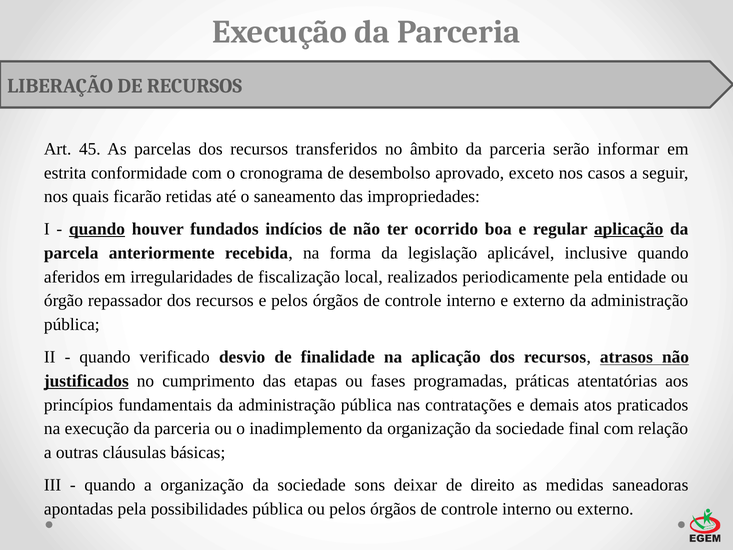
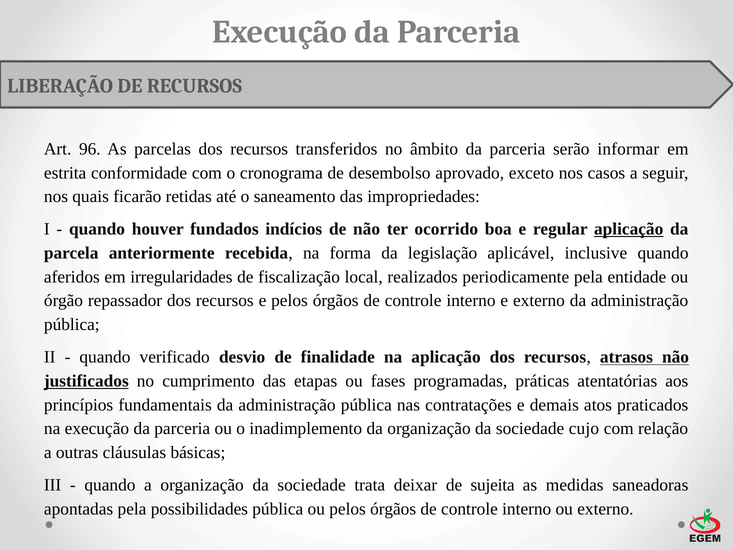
45: 45 -> 96
quando at (97, 229) underline: present -> none
final: final -> cujo
sons: sons -> trata
direito: direito -> sujeita
